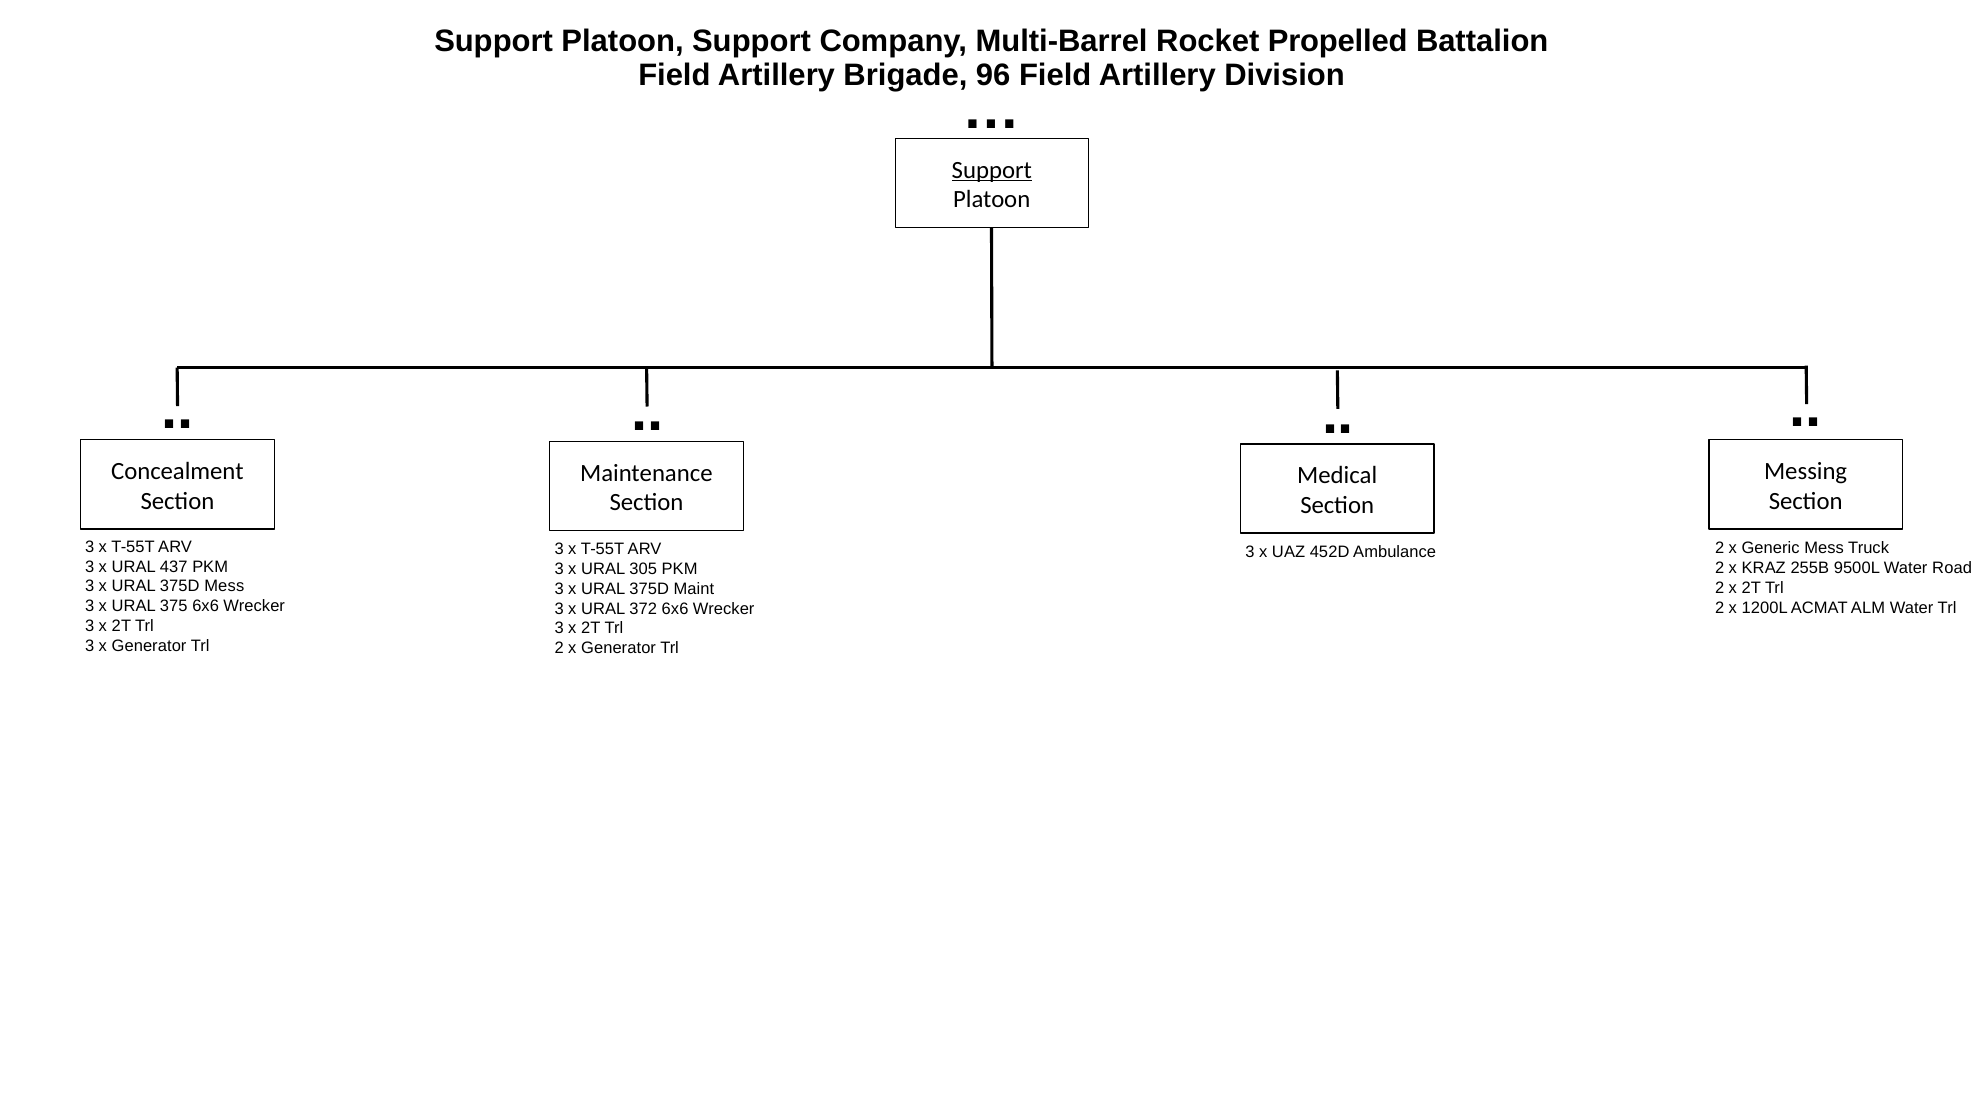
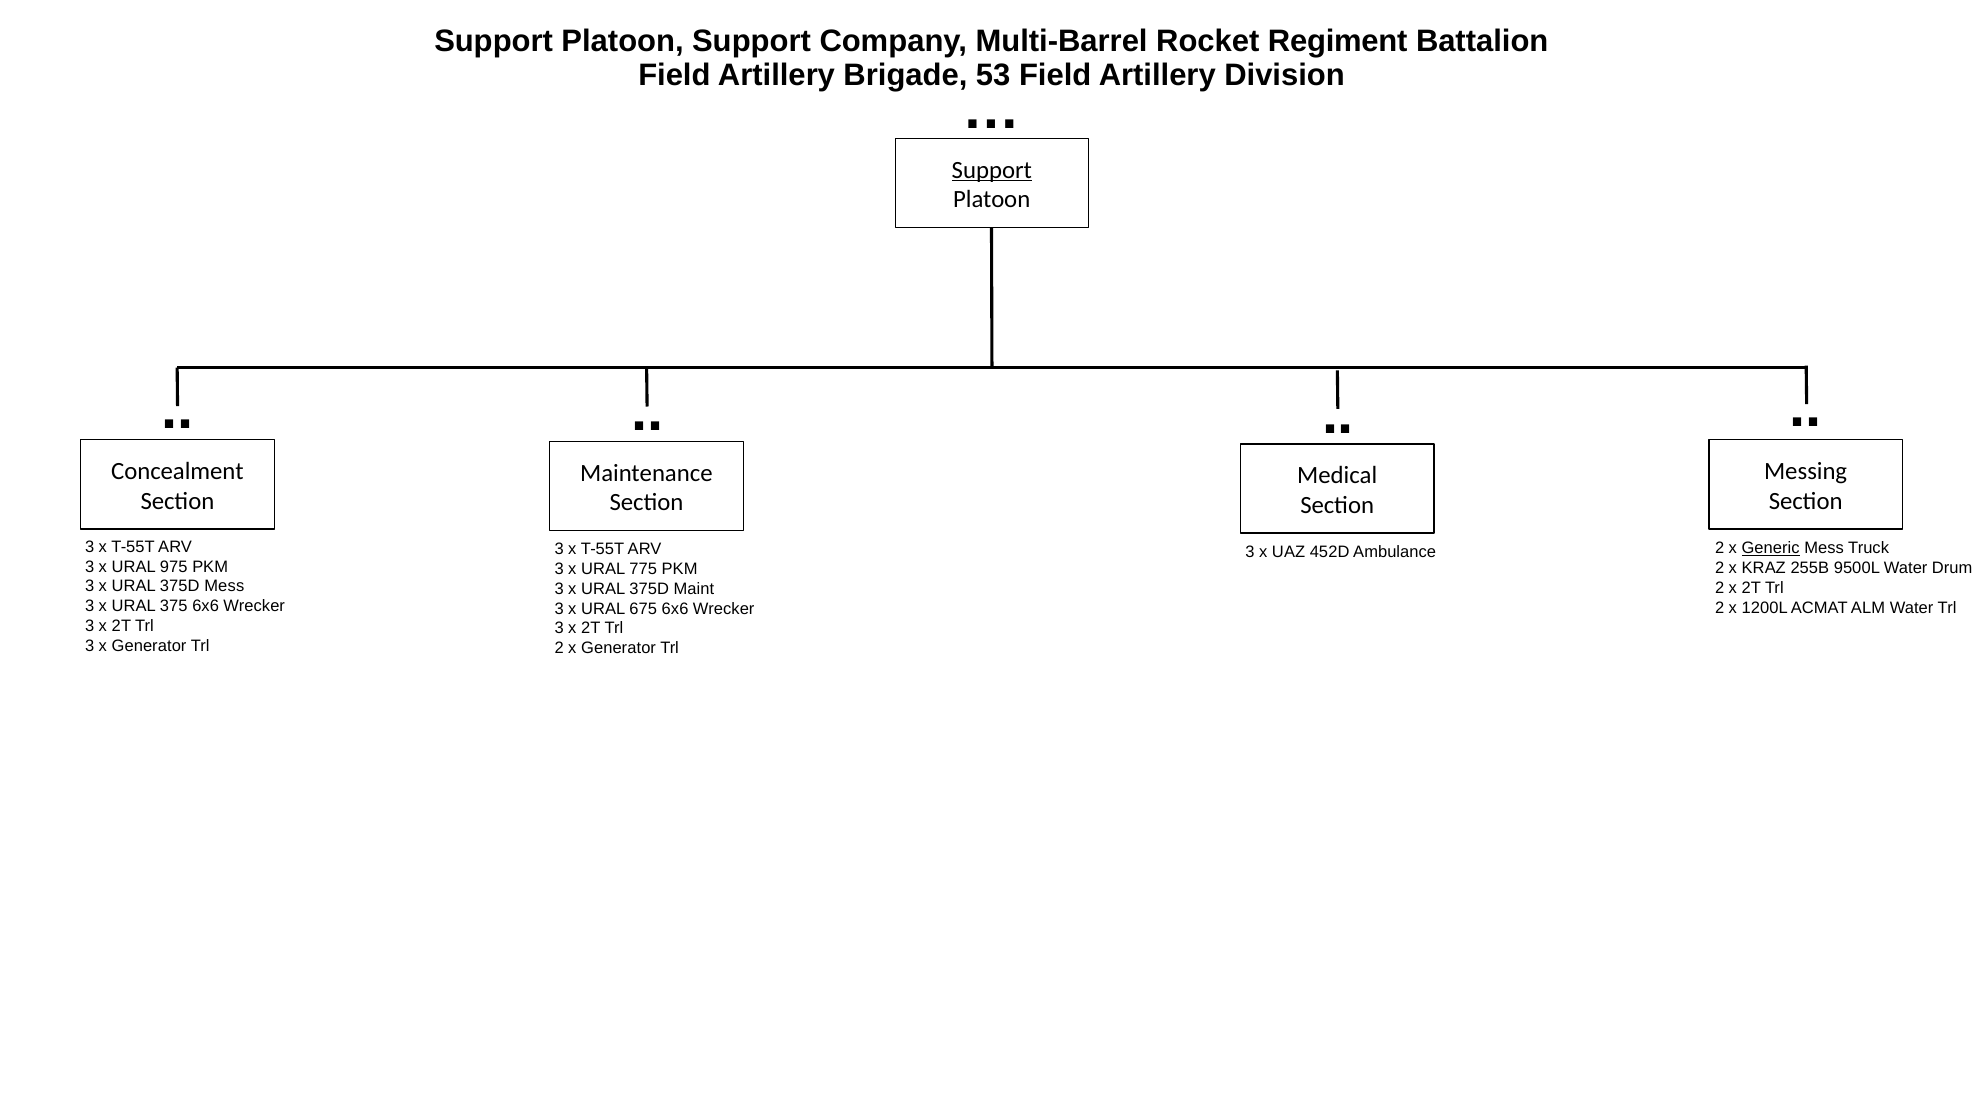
Propelled: Propelled -> Regiment
96: 96 -> 53
Generic underline: none -> present
437: 437 -> 975
Road: Road -> Drum
305: 305 -> 775
372: 372 -> 675
